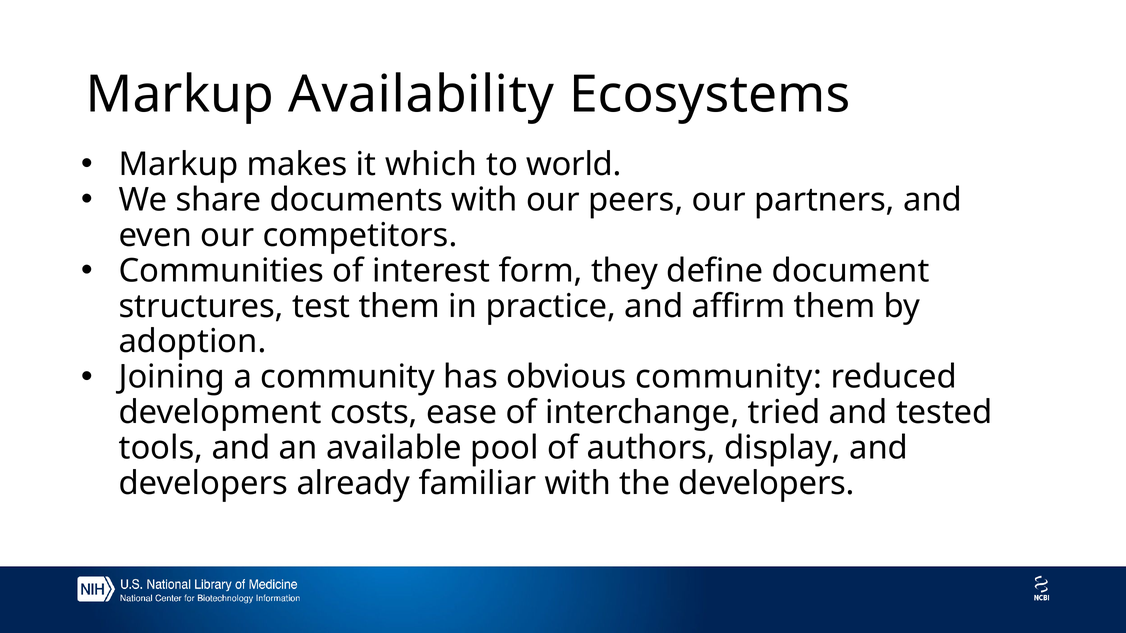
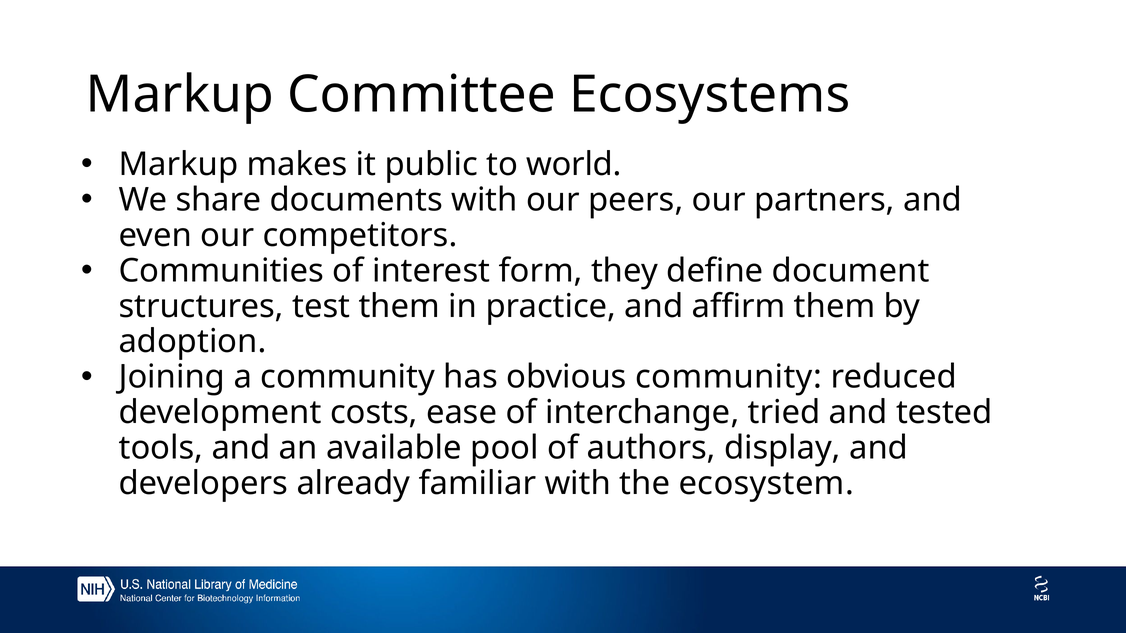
Availability: Availability -> Committee
which: which -> public
the developers: developers -> ecosystem
